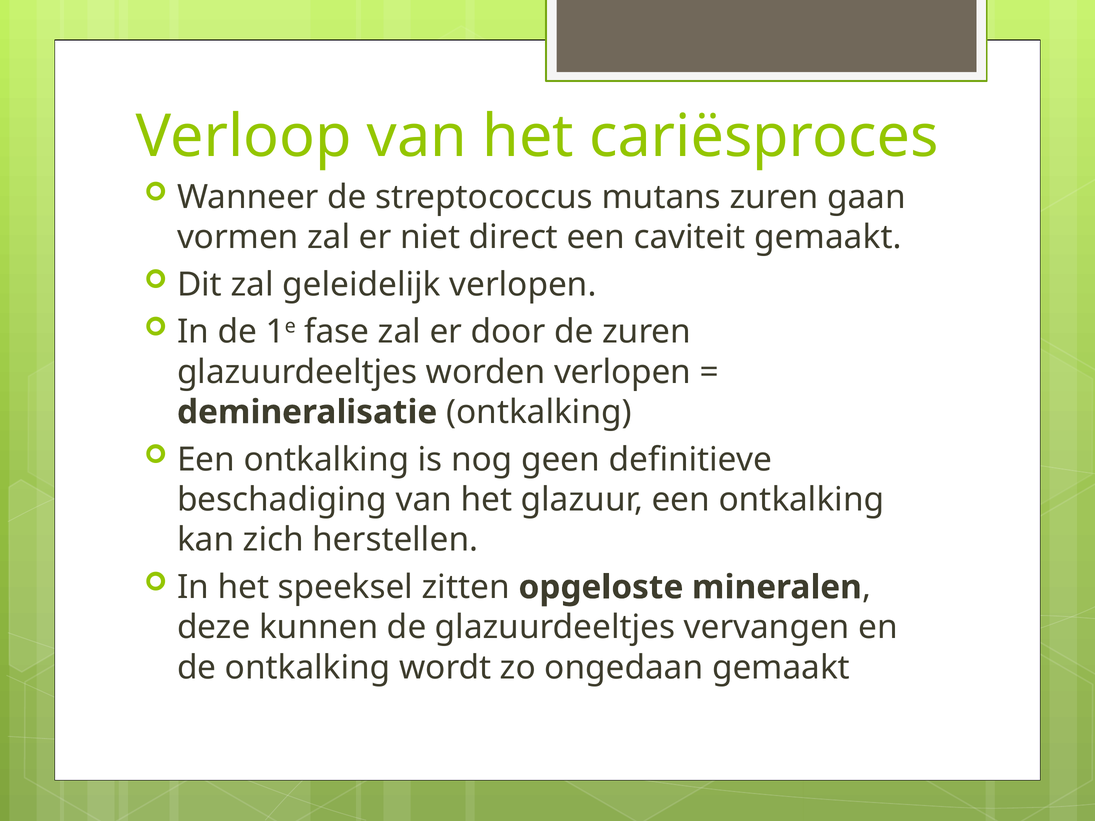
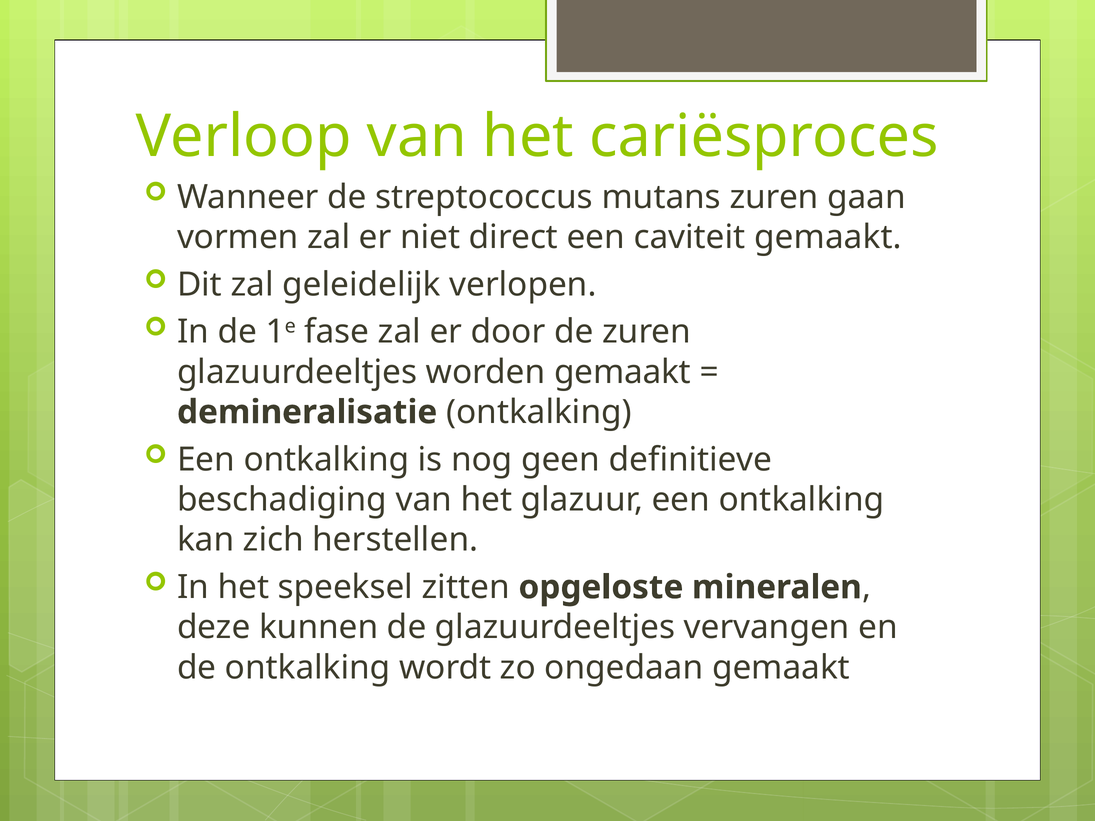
worden verlopen: verlopen -> gemaakt
